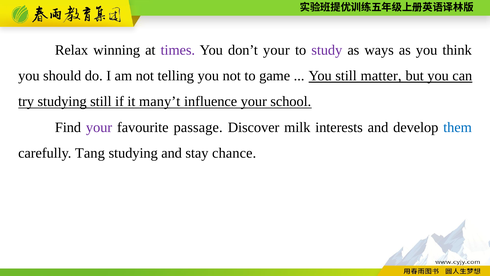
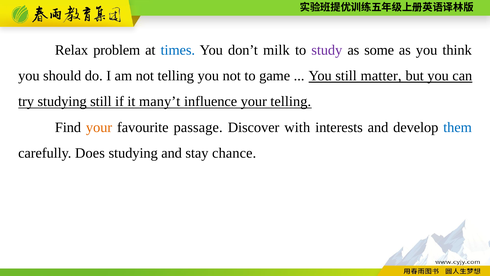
winning: winning -> problem
times colour: purple -> blue
don’t your: your -> milk
ways: ways -> some
your school: school -> telling
your at (99, 127) colour: purple -> orange
milk: milk -> with
Tang: Tang -> Does
